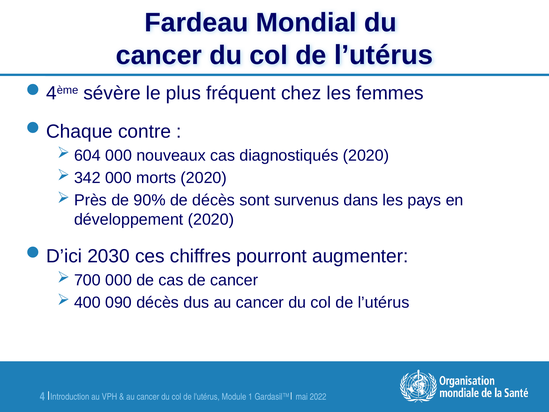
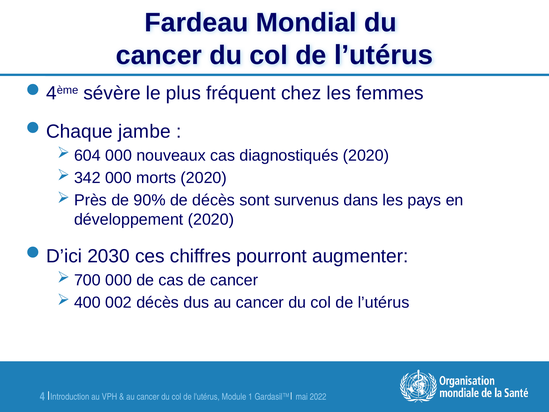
contre: contre -> jambe
090: 090 -> 002
